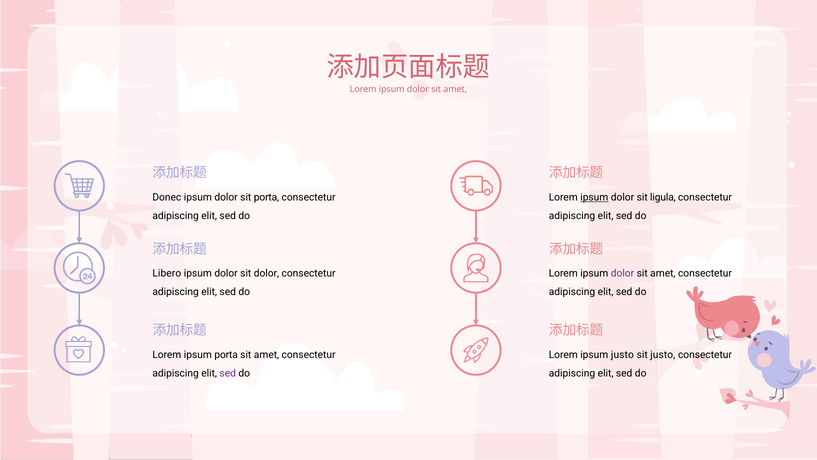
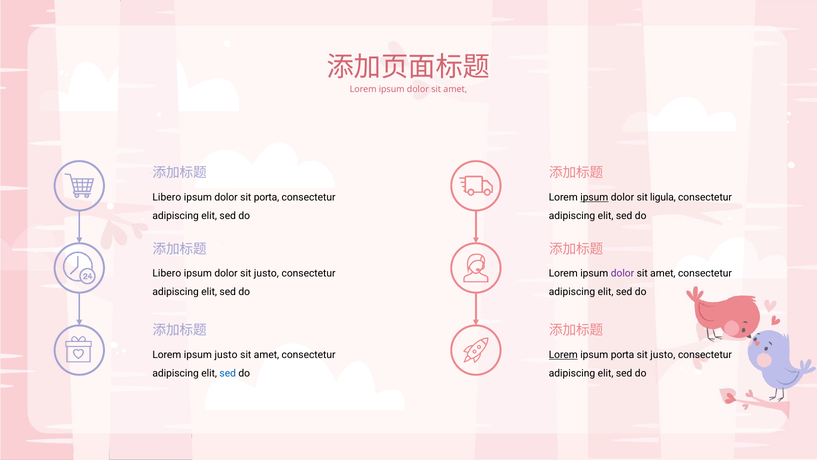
Donec at (167, 197): Donec -> Libero
dolor sit dolor: dolor -> justo
ipsum porta: porta -> justo
Lorem at (563, 355) underline: none -> present
ipsum justo: justo -> porta
sed at (228, 373) colour: purple -> blue
